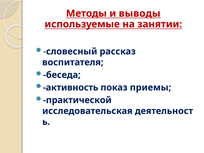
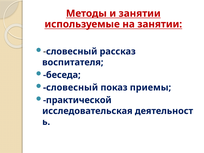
и выводы: выводы -> занятии
активность at (71, 88): активность -> словесный
